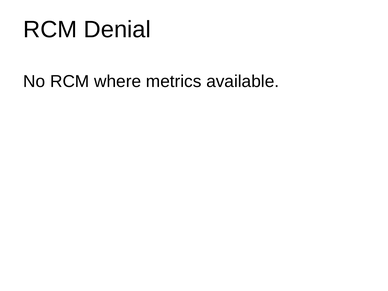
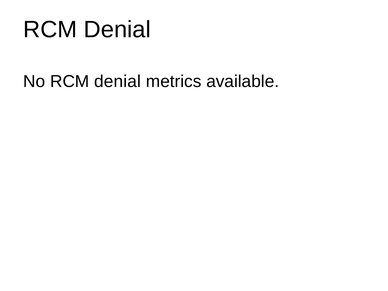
No RCM where: where -> denial
